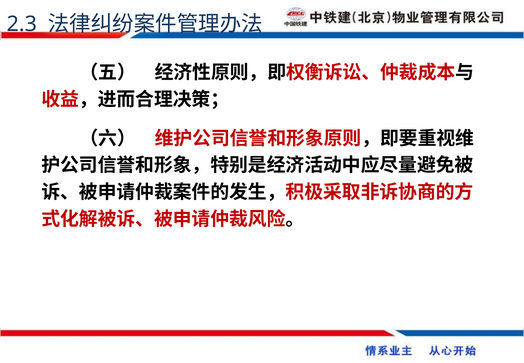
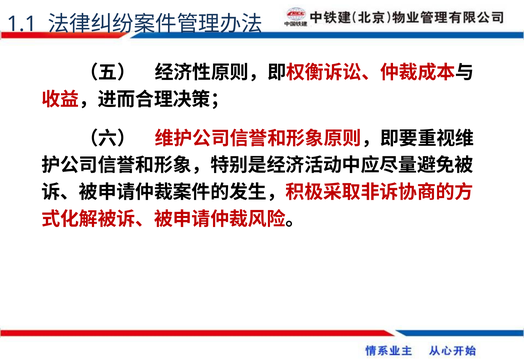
2.3: 2.3 -> 1.1
